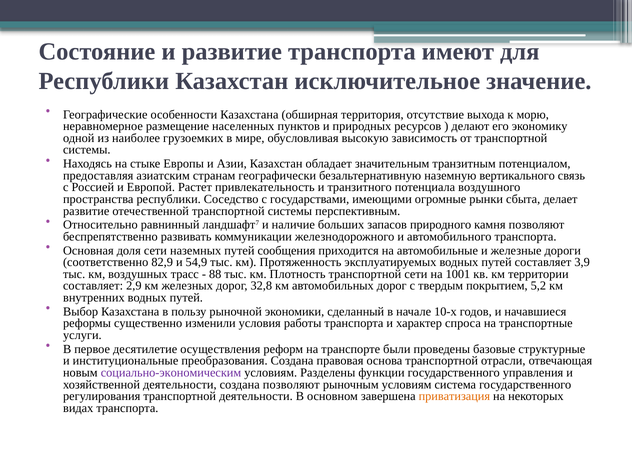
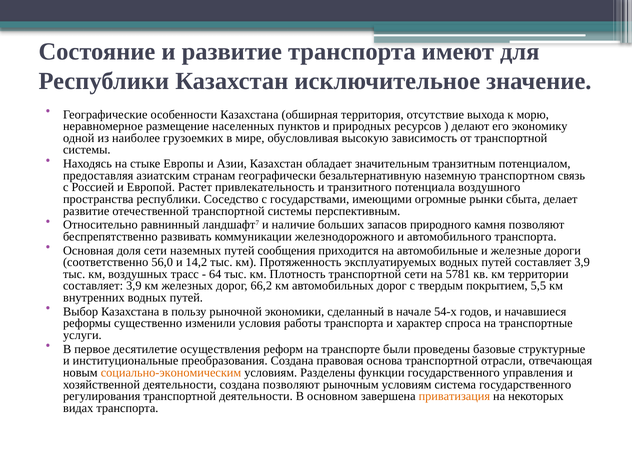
вертикального: вертикального -> транспортном
82,9: 82,9 -> 56,0
54,9: 54,9 -> 14,2
88: 88 -> 64
1001: 1001 -> 5781
2,9 at (134, 286): 2,9 -> 3,9
32,8: 32,8 -> 66,2
5,2: 5,2 -> 5,5
10-х: 10-х -> 54-х
социально-экономическим colour: purple -> orange
